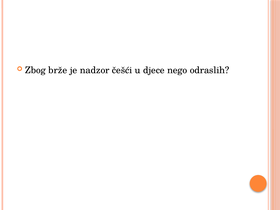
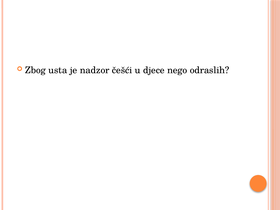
brže: brže -> usta
